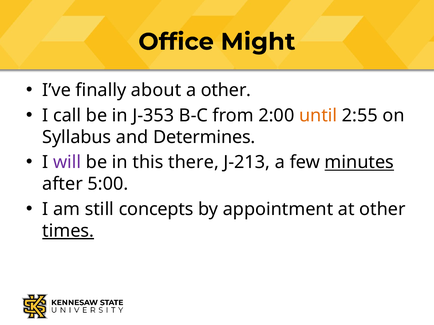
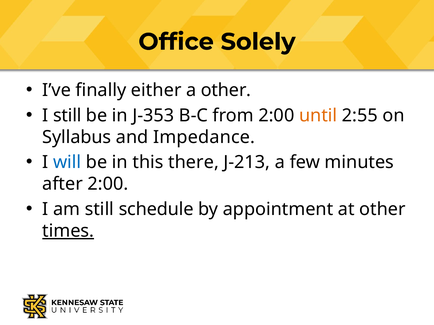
Might: Might -> Solely
about: about -> either
I call: call -> still
Determines: Determines -> Impedance
will colour: purple -> blue
minutes underline: present -> none
after 5:00: 5:00 -> 2:00
concepts: concepts -> schedule
